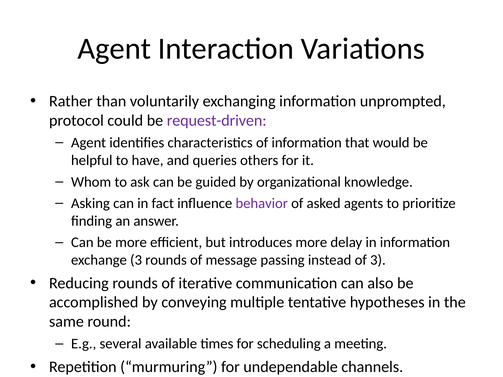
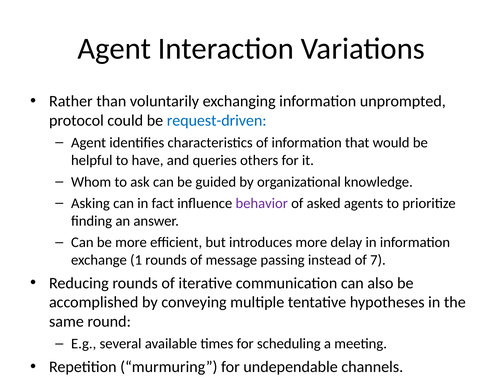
request-driven colour: purple -> blue
exchange 3: 3 -> 1
of 3: 3 -> 7
